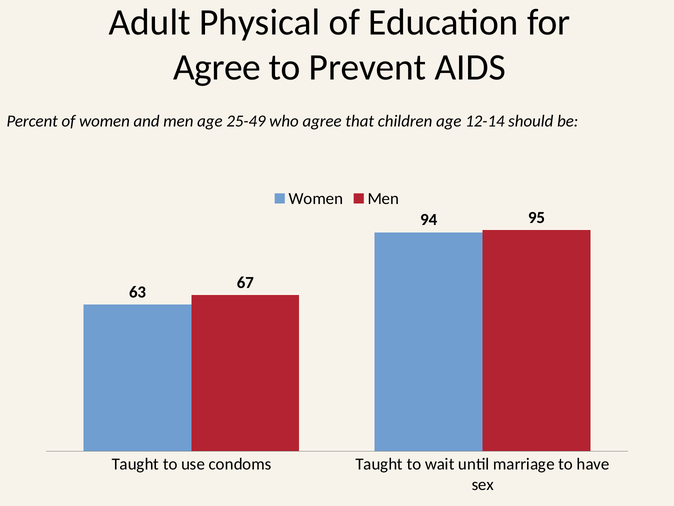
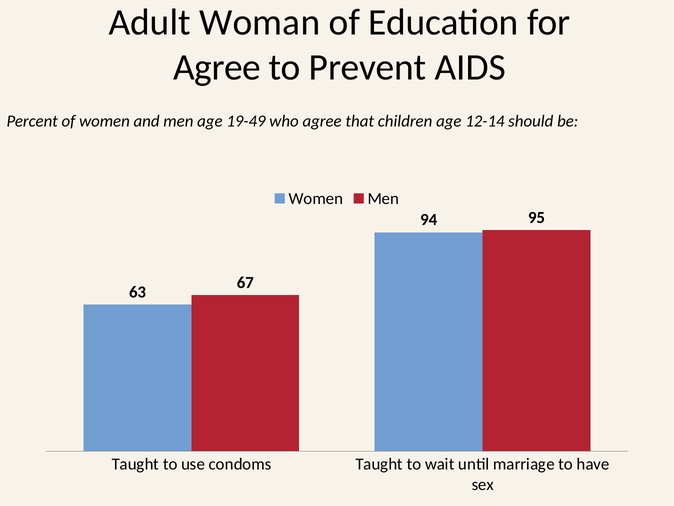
Physical: Physical -> Woman
25-49: 25-49 -> 19-49
